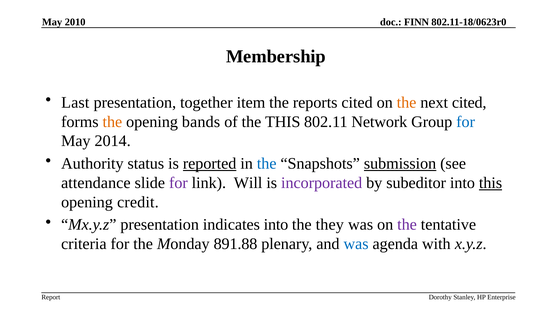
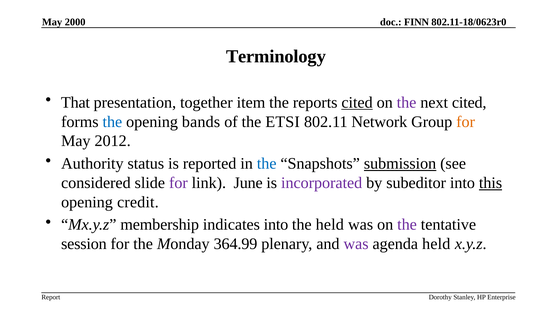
2010: 2010 -> 2000
Membership: Membership -> Terminology
Last: Last -> That
cited at (357, 103) underline: none -> present
the at (407, 103) colour: orange -> purple
the at (112, 122) colour: orange -> blue
the THIS: THIS -> ETSI
for at (466, 122) colour: blue -> orange
2014: 2014 -> 2012
reported underline: present -> none
attendance: attendance -> considered
Will: Will -> June
Mx.y.z presentation: presentation -> membership
the they: they -> held
criteria: criteria -> session
891.88: 891.88 -> 364.99
was at (356, 244) colour: blue -> purple
agenda with: with -> held
